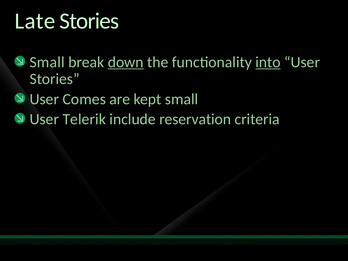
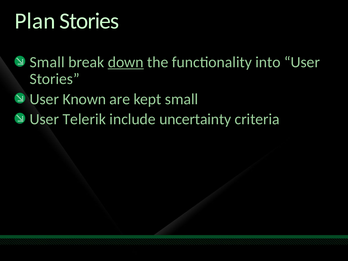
Late: Late -> Plan
into underline: present -> none
Comes: Comes -> Known
reservation: reservation -> uncertainty
